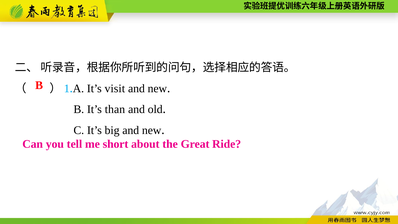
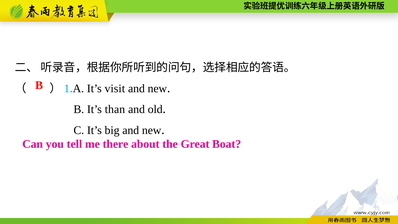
short: short -> there
Ride: Ride -> Boat
